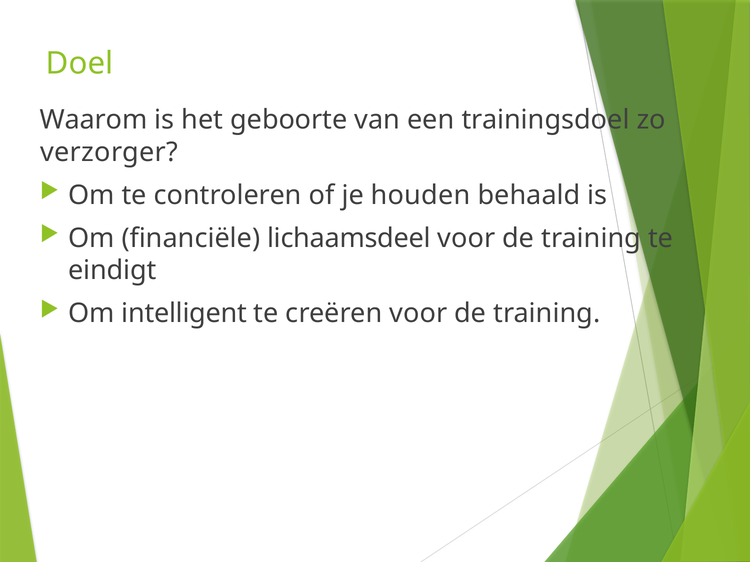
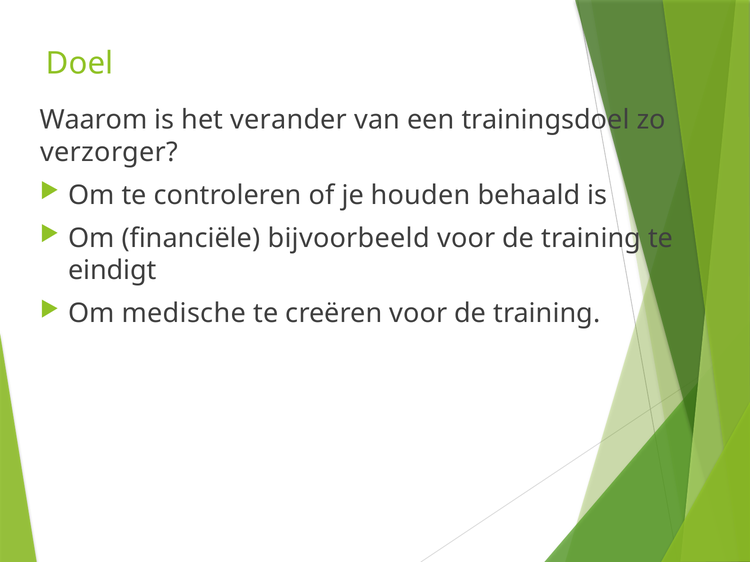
geboorte: geboorte -> verander
lichaamsdeel: lichaamsdeel -> bijvoorbeeld
intelligent: intelligent -> medische
